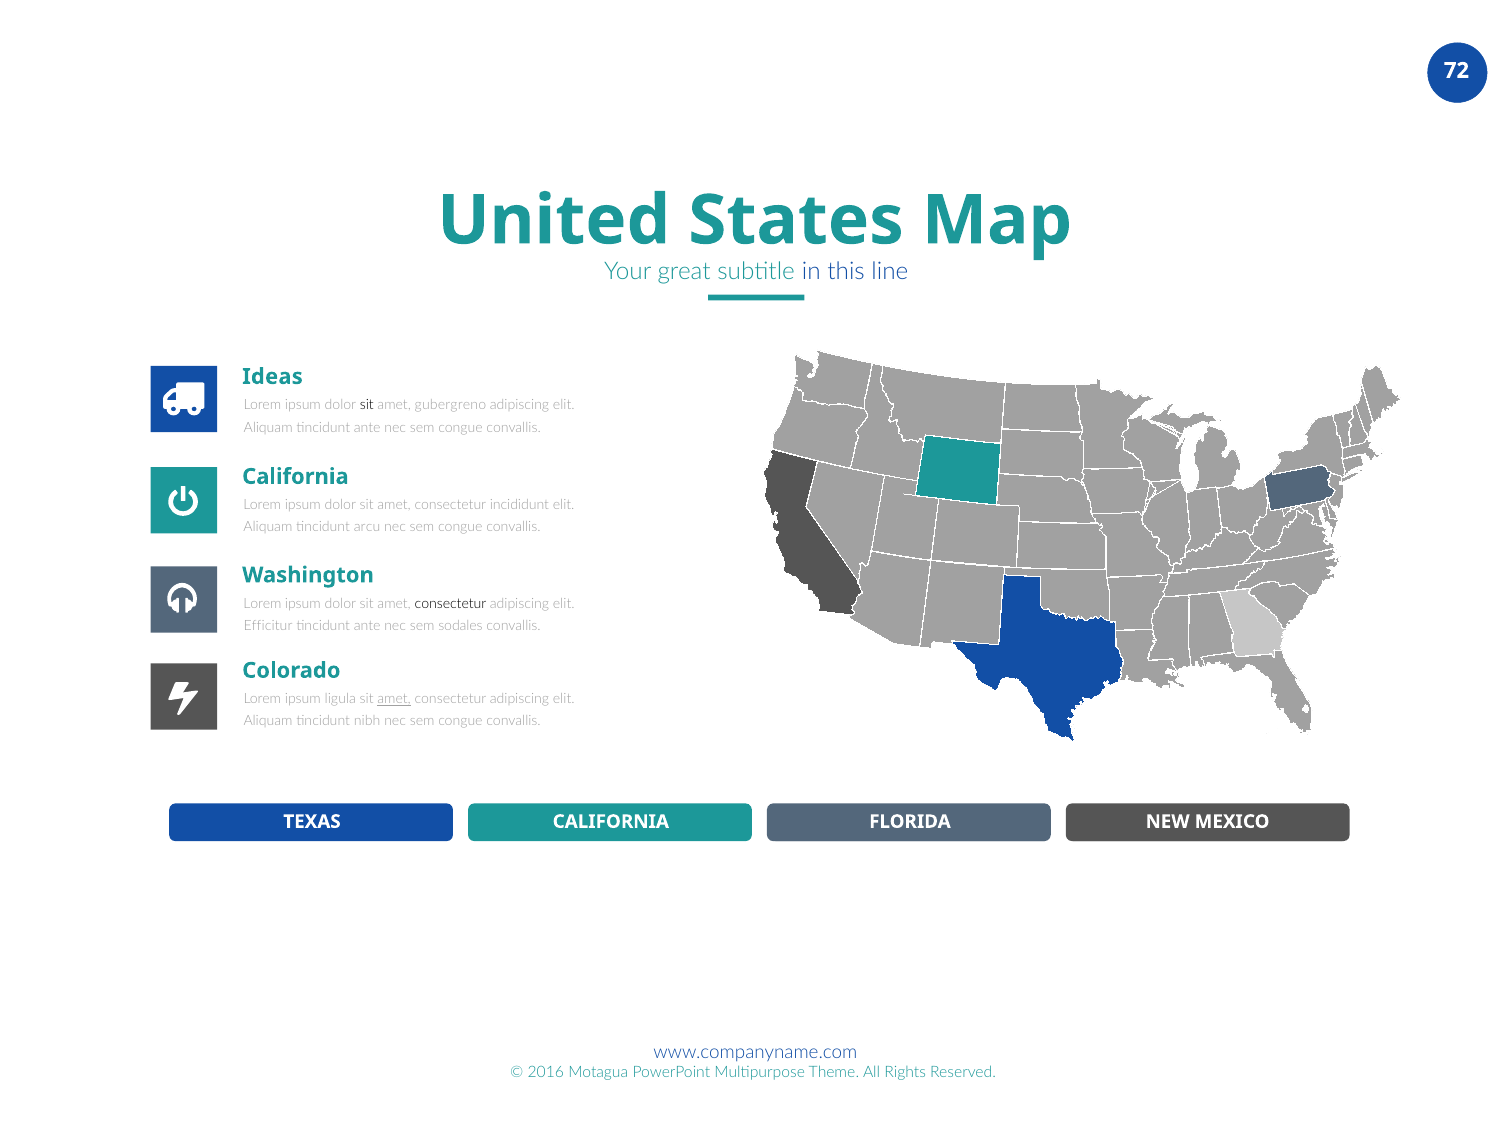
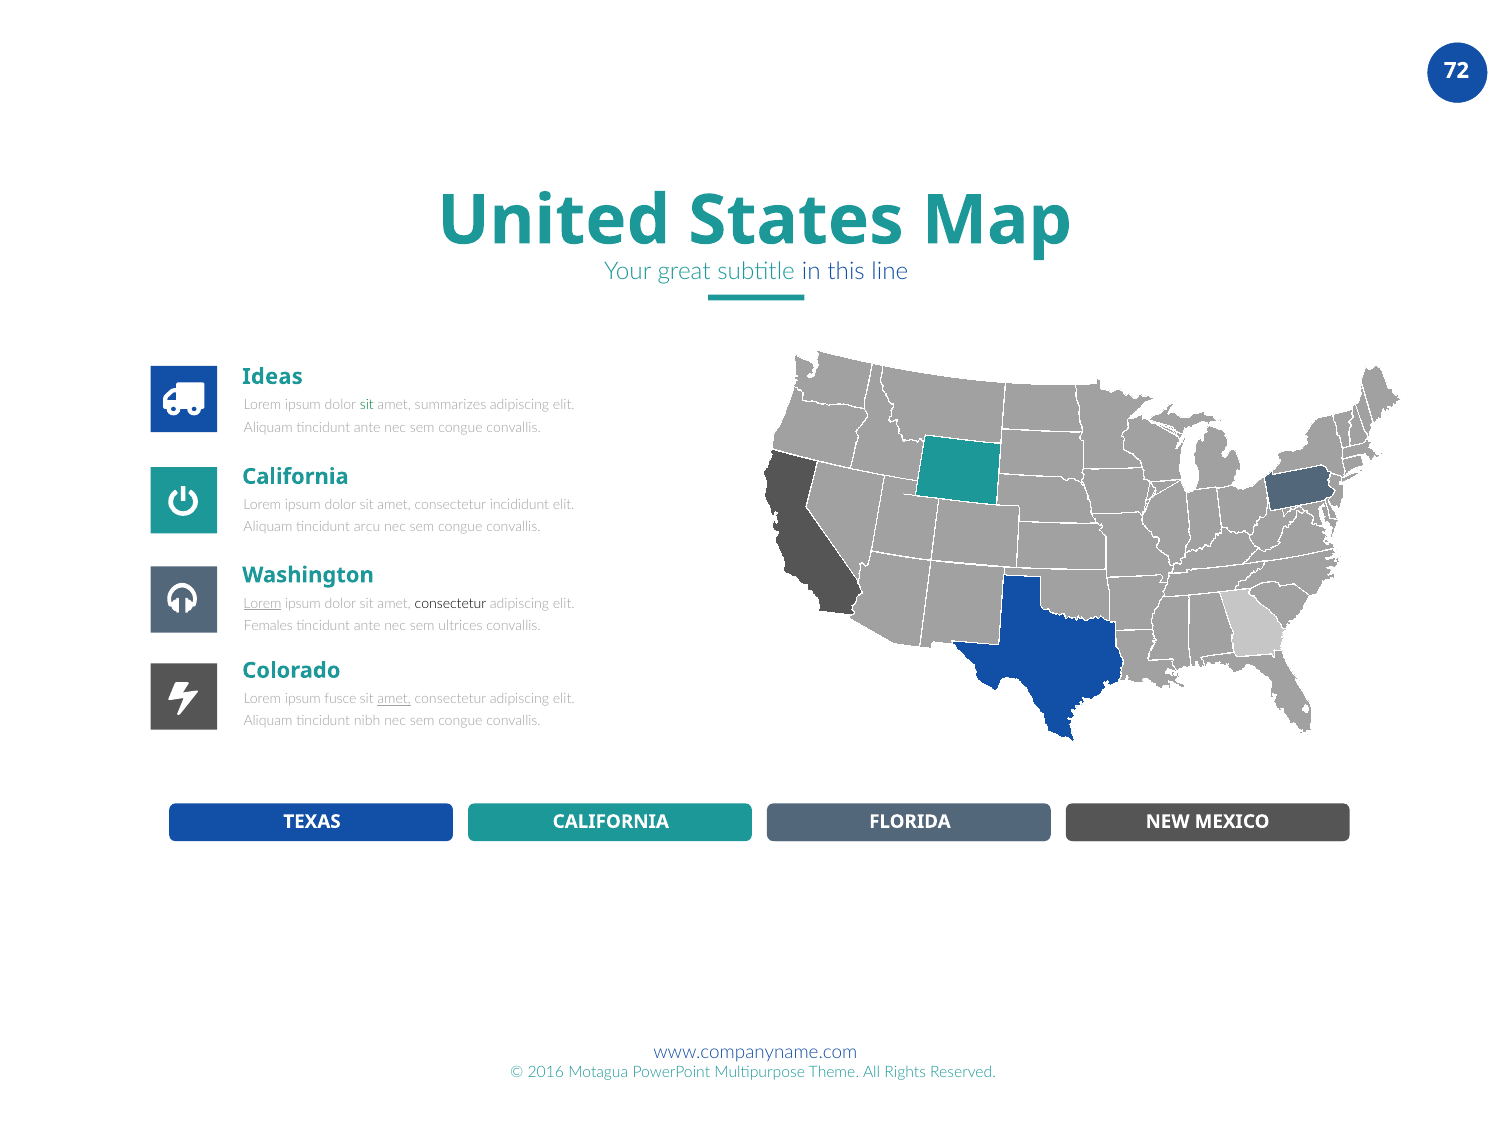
sit at (367, 405) colour: black -> green
gubergreno: gubergreno -> summarizes
Lorem at (262, 603) underline: none -> present
Efficitur: Efficitur -> Females
sodales: sodales -> ultrices
ligula: ligula -> fusce
